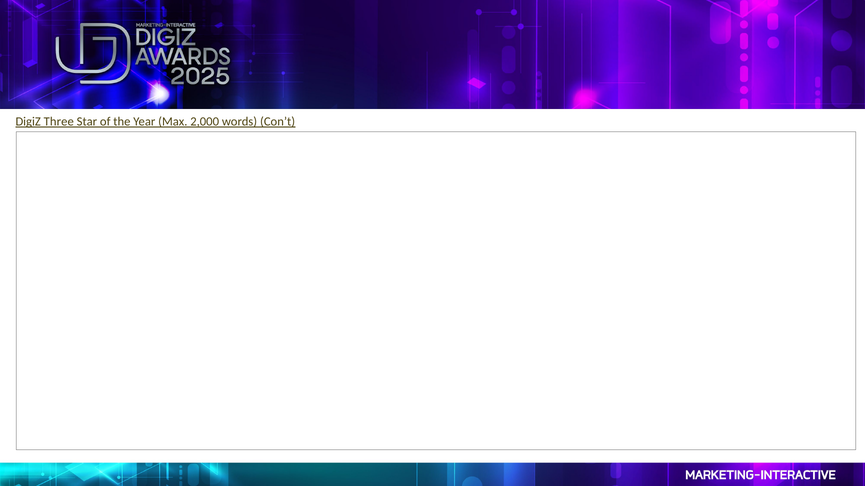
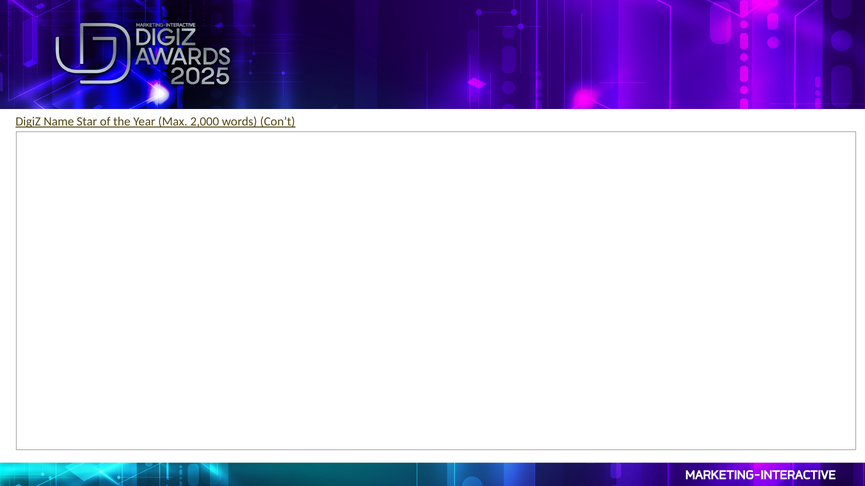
Three: Three -> Name
